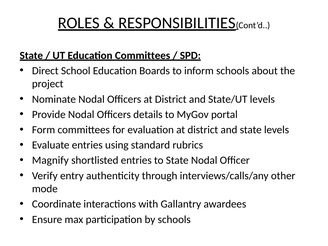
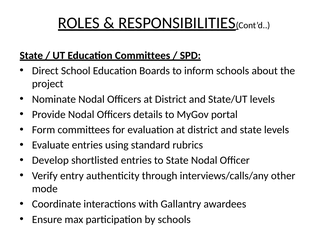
Magnify: Magnify -> Develop
